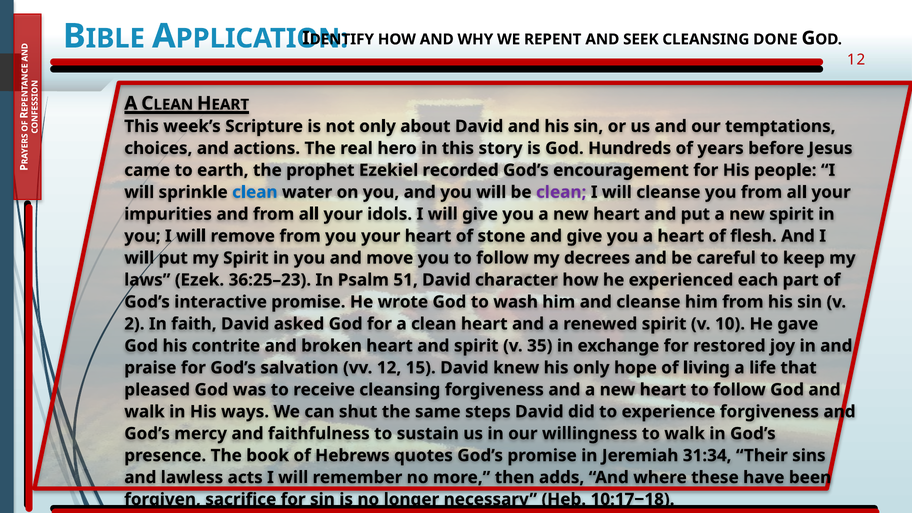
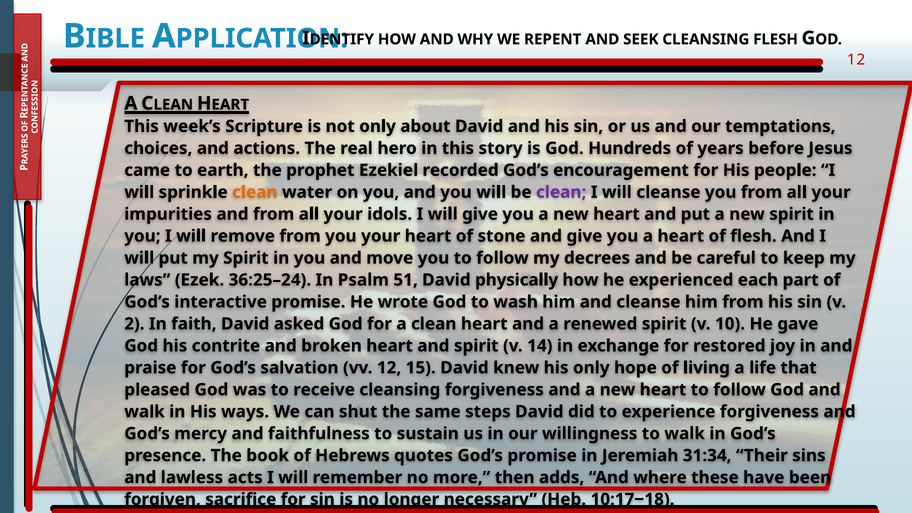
CLEANSING DONE: DONE -> FLESH
clean at (255, 192) colour: blue -> orange
36:25–23: 36:25–23 -> 36:25–24
character: character -> physically
35: 35 -> 14
